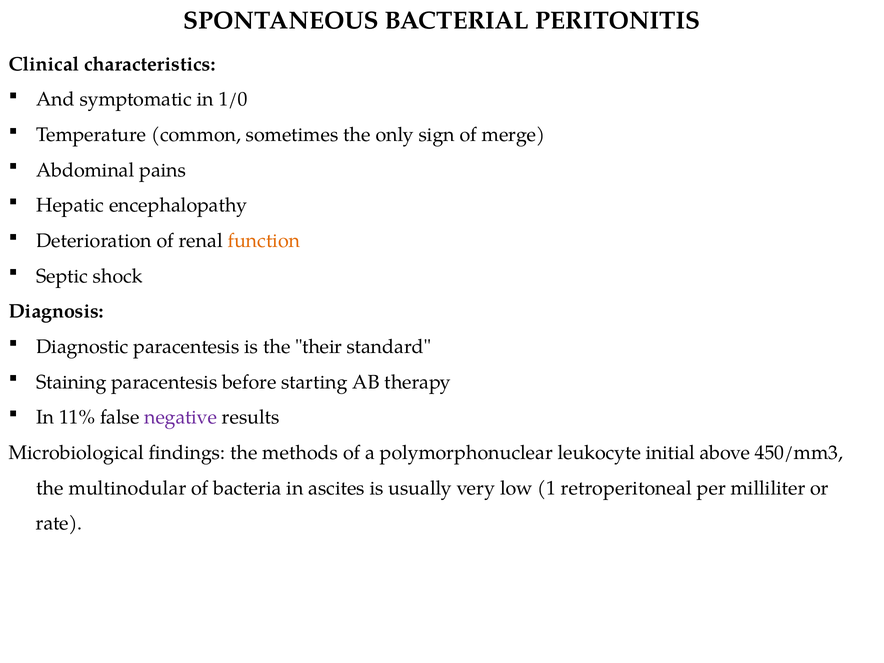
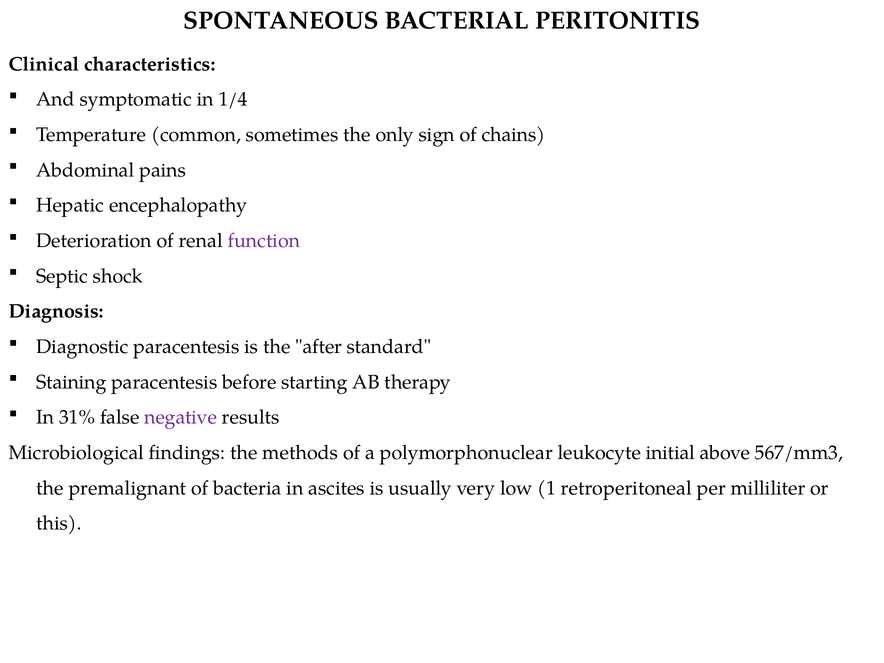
1/0: 1/0 -> 1/4
merge: merge -> chains
function colour: orange -> purple
their: their -> after
11%: 11% -> 31%
450/mm3: 450/mm3 -> 567/mm3
multinodular: multinodular -> premalignant
rate: rate -> this
